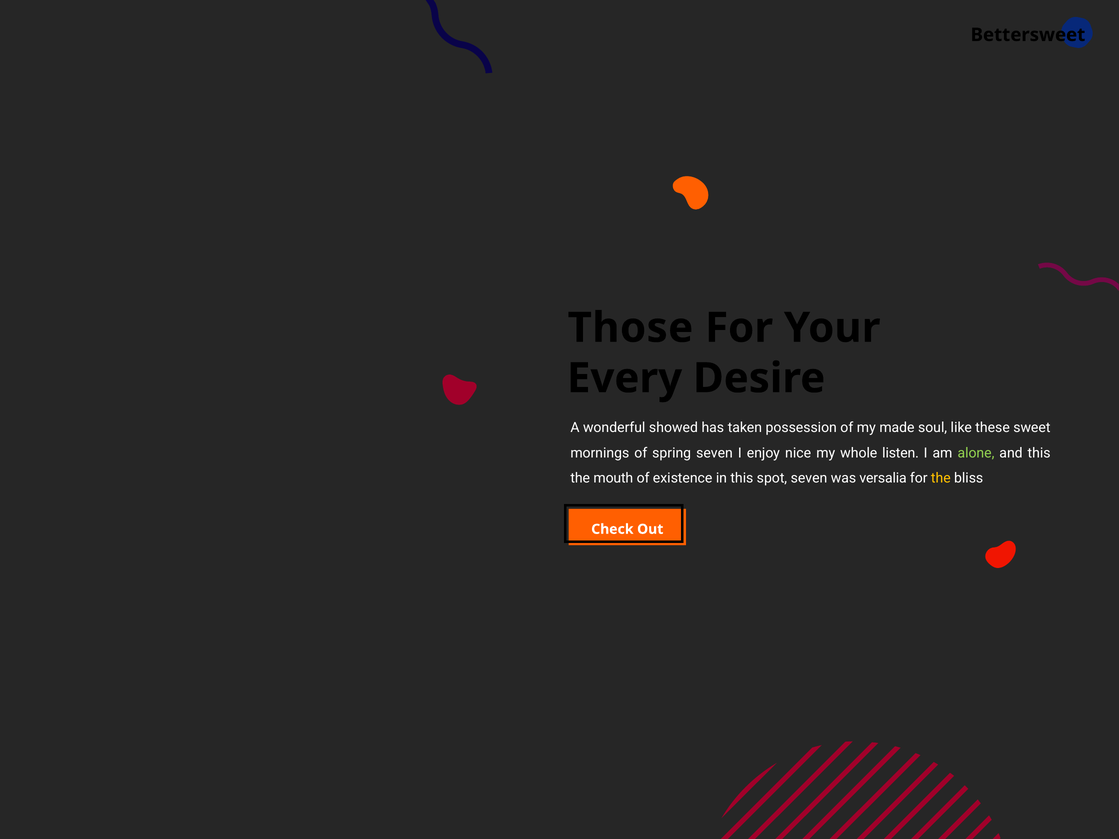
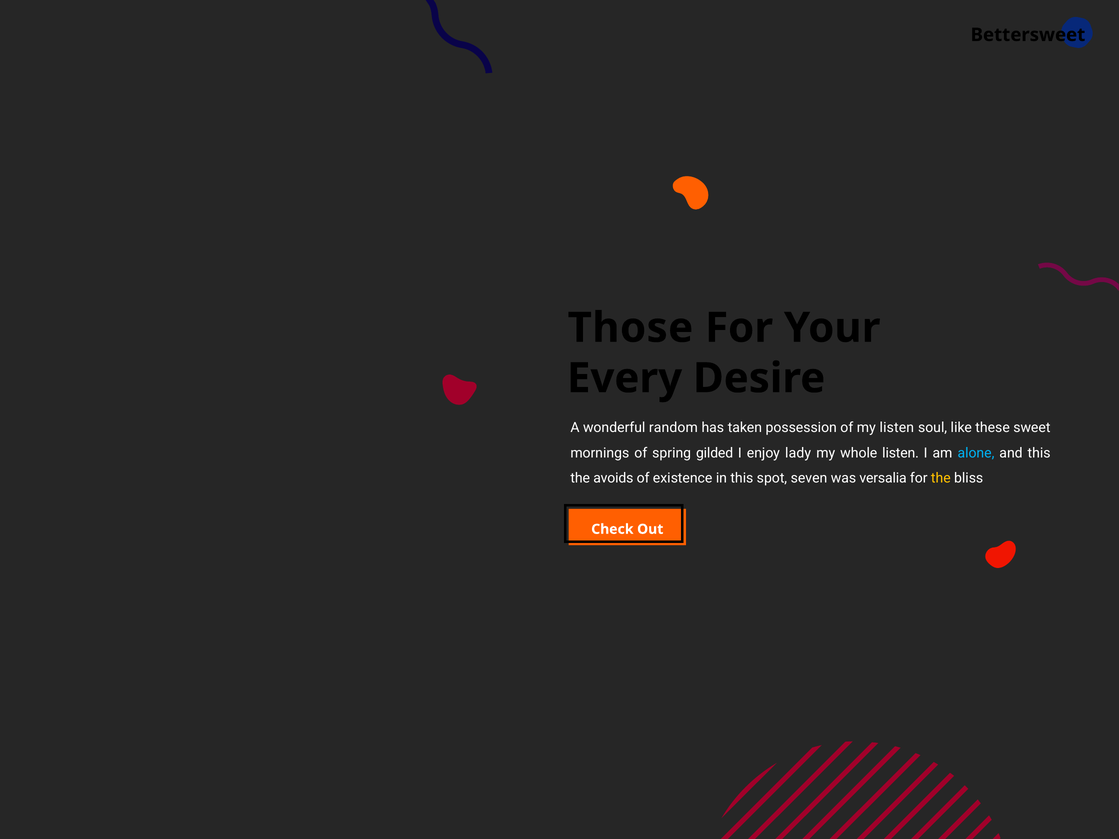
showed: showed -> random
my made: made -> listen
spring seven: seven -> gilded
nice: nice -> lady
alone colour: light green -> light blue
mouth: mouth -> avoids
